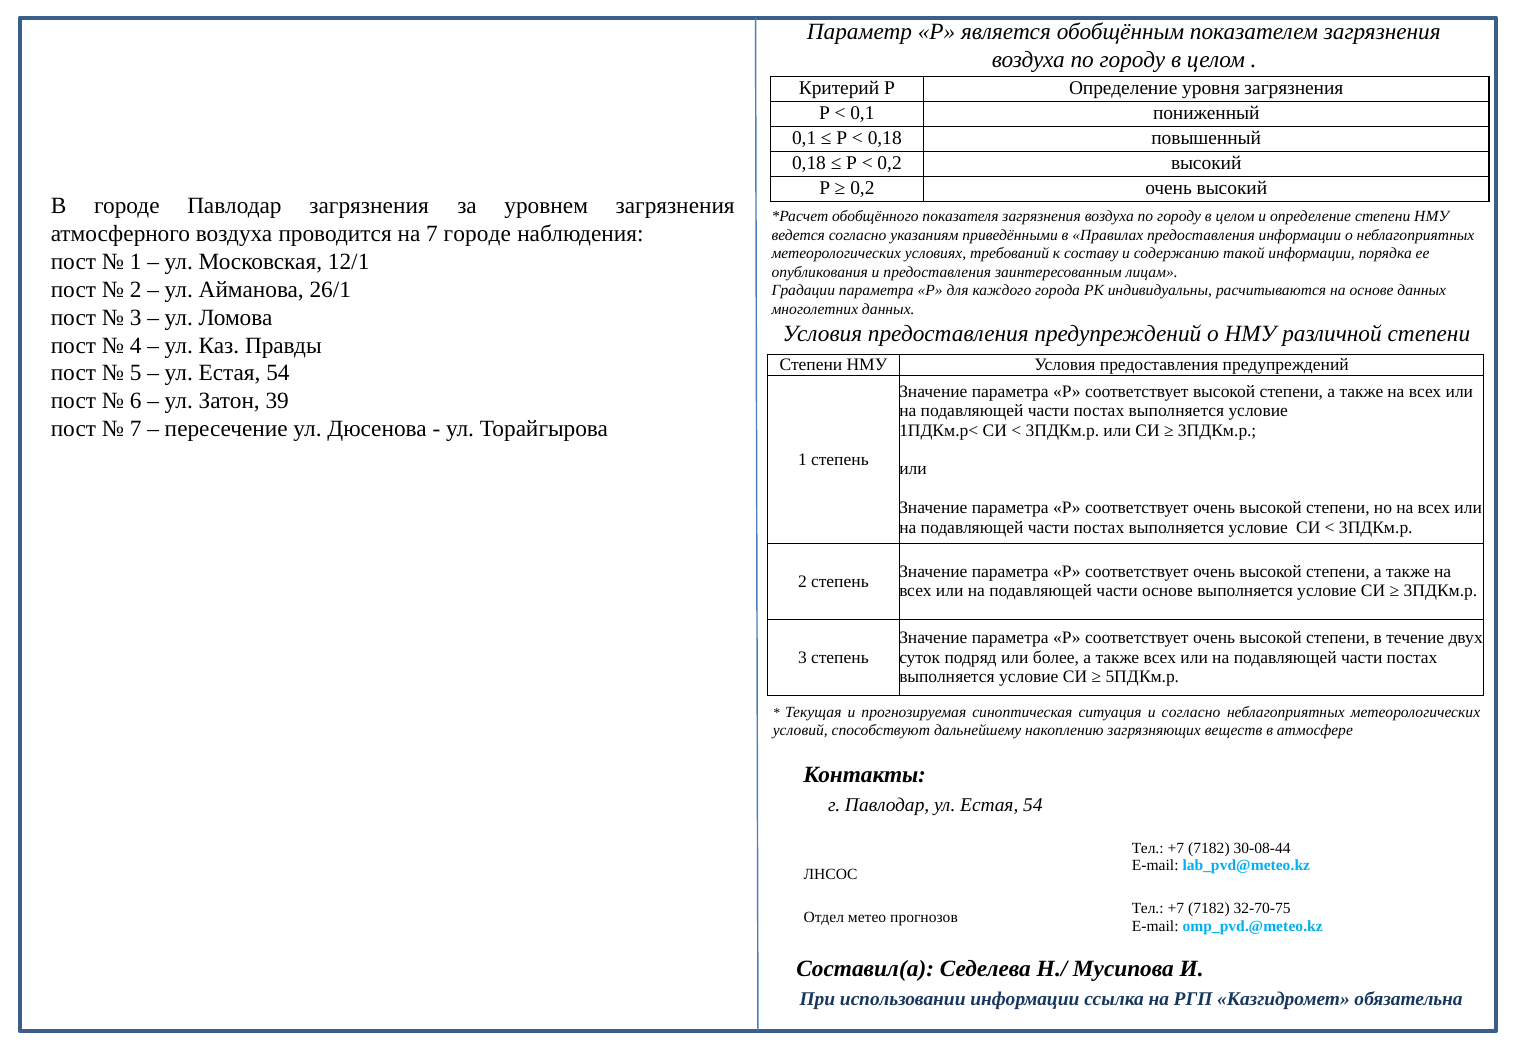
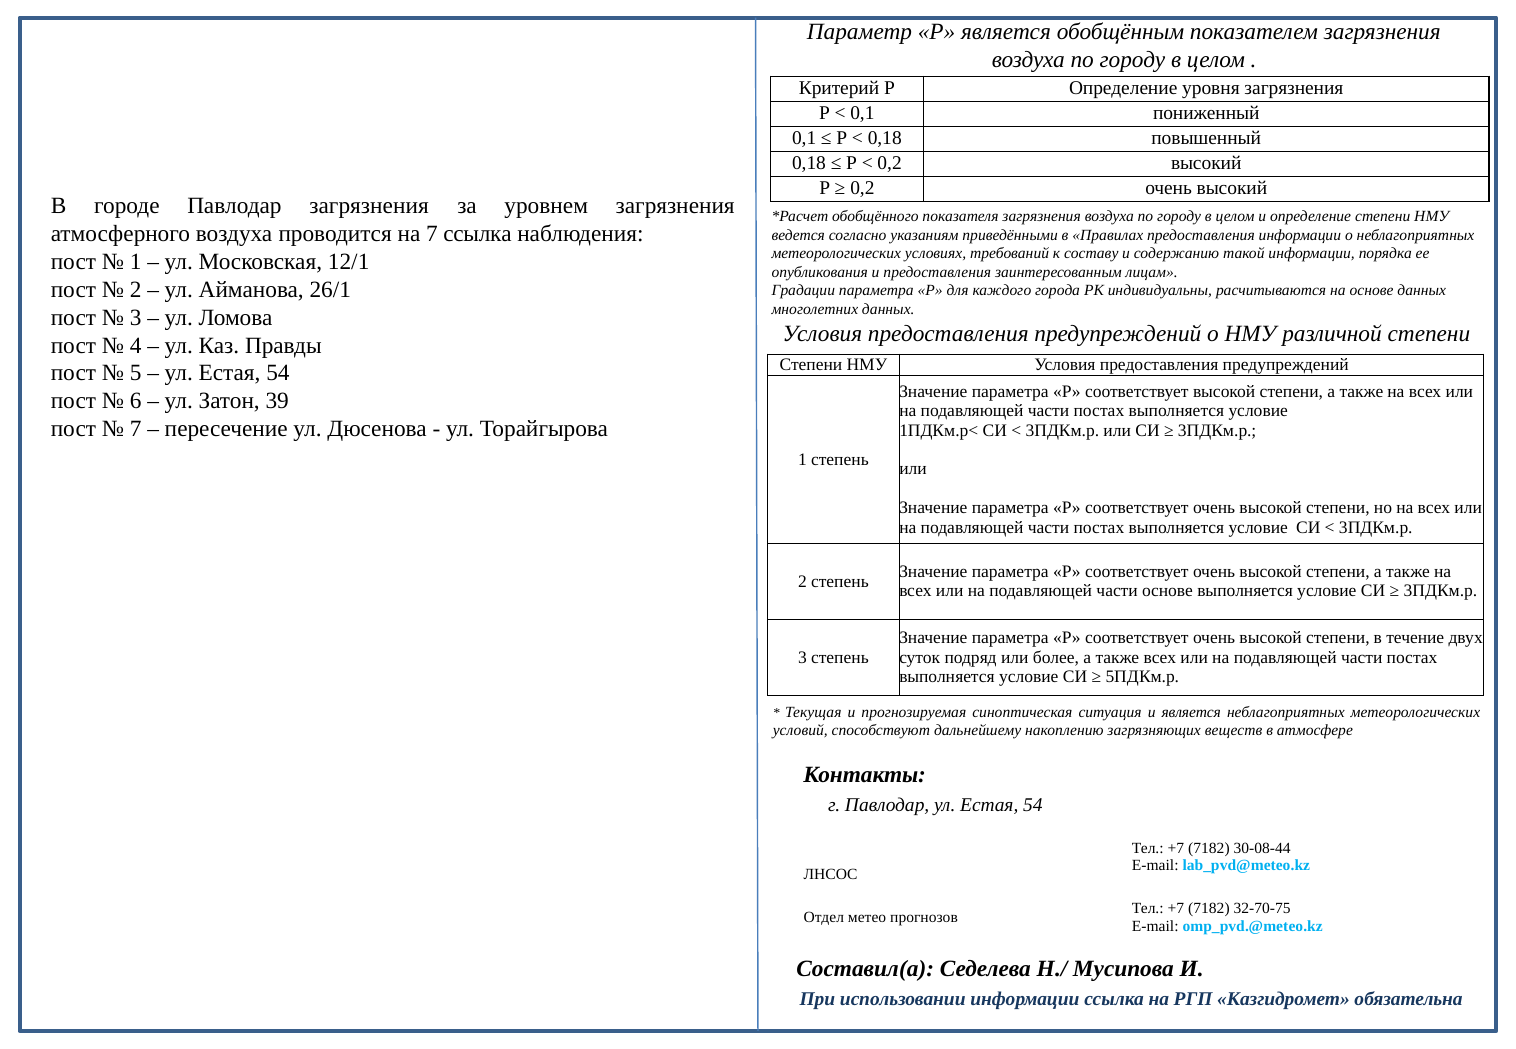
7 городе: городе -> ссылка
и согласно: согласно -> является
